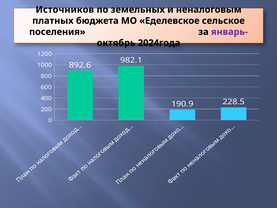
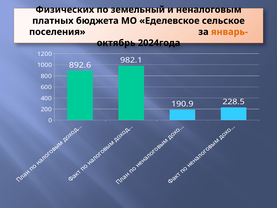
Источников: Источников -> Физических
земельных: земельных -> земельный
январь- colour: purple -> orange
